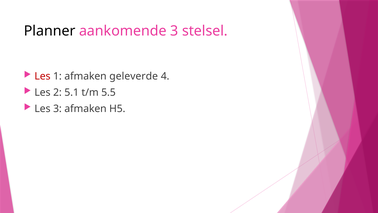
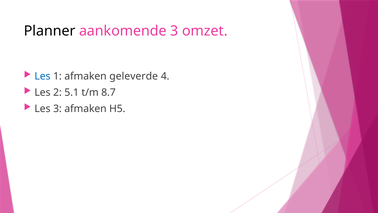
stelsel: stelsel -> omzet
Les at (42, 76) colour: red -> blue
5.5: 5.5 -> 8.7
